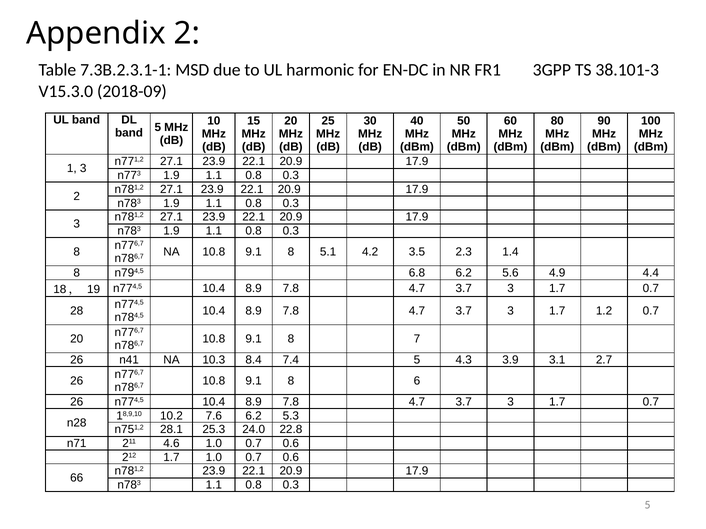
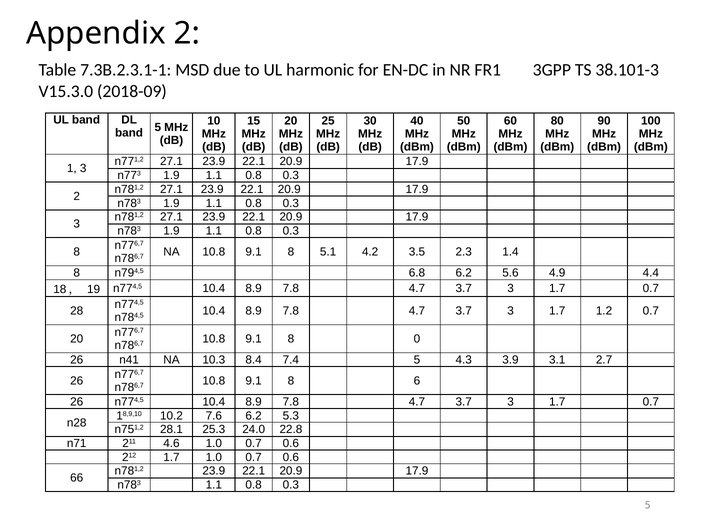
7: 7 -> 0
